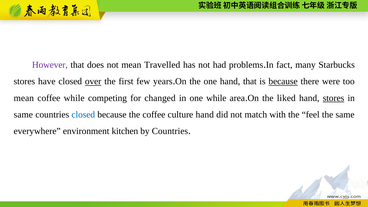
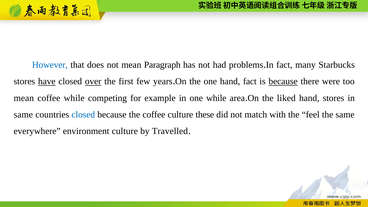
However colour: purple -> blue
Travelled: Travelled -> Paragraph
have underline: none -> present
hand that: that -> fact
changed: changed -> example
stores at (334, 98) underline: present -> none
culture hand: hand -> these
environment kitchen: kitchen -> culture
by Countries: Countries -> Travelled
